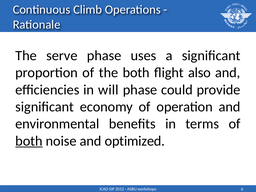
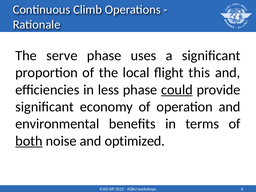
the both: both -> local
also: also -> this
will: will -> less
could underline: none -> present
